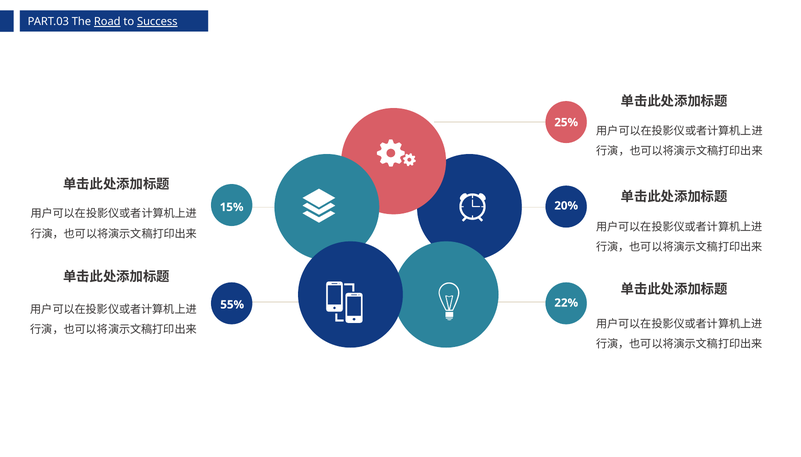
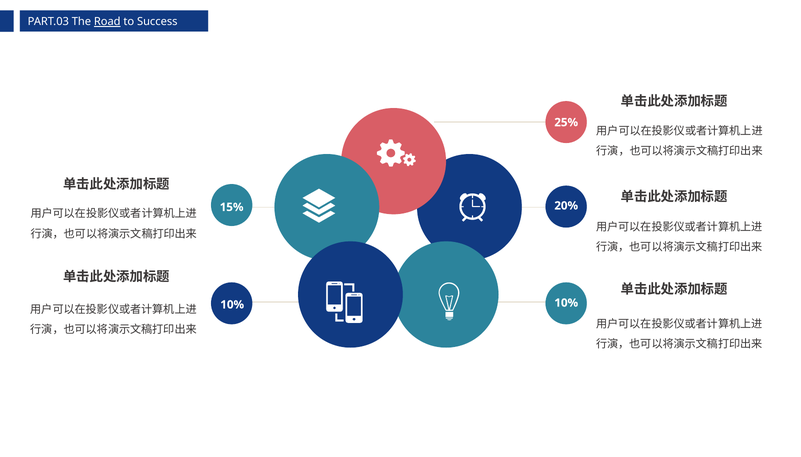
Success underline: present -> none
22% at (566, 303): 22% -> 10%
55% at (232, 305): 55% -> 10%
